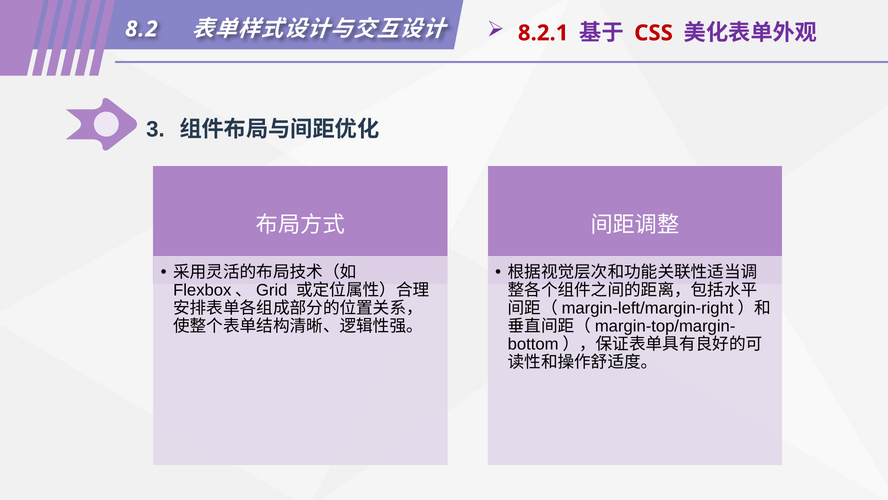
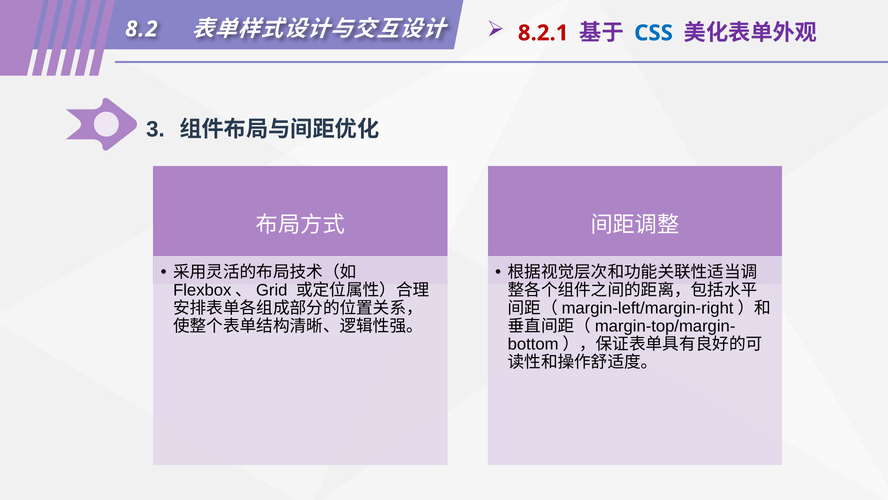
CSS colour: red -> blue
